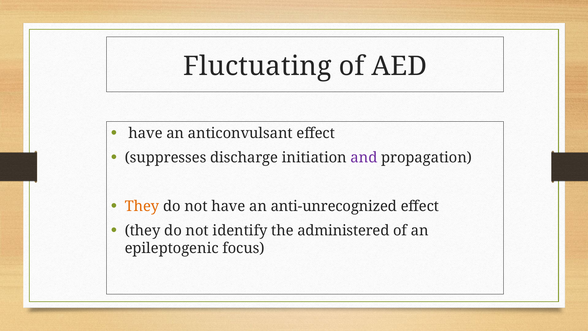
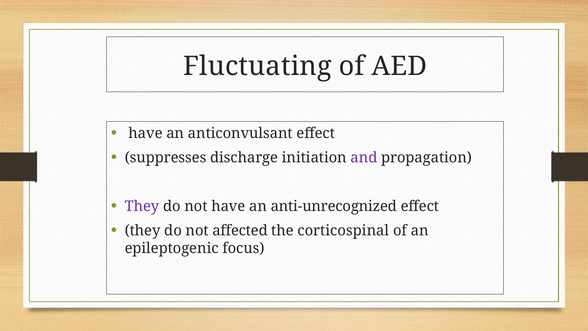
They at (142, 206) colour: orange -> purple
identify: identify -> affected
administered: administered -> corticospinal
